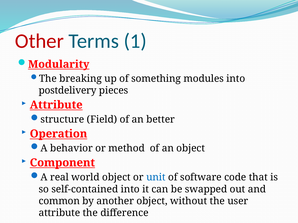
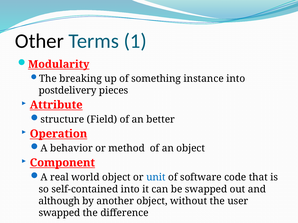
Other colour: red -> black
modules: modules -> instance
common: common -> although
attribute at (59, 213): attribute -> swapped
